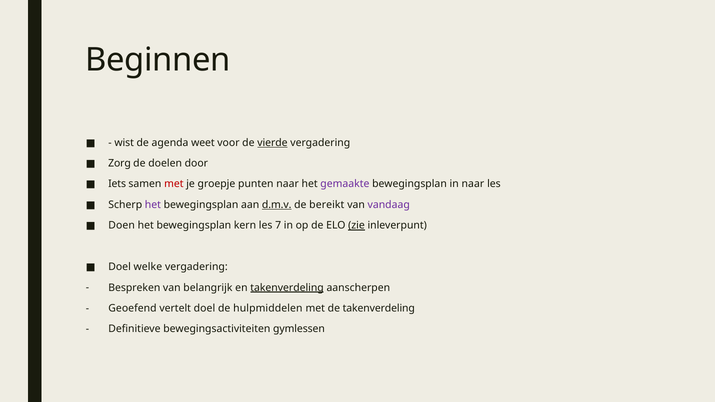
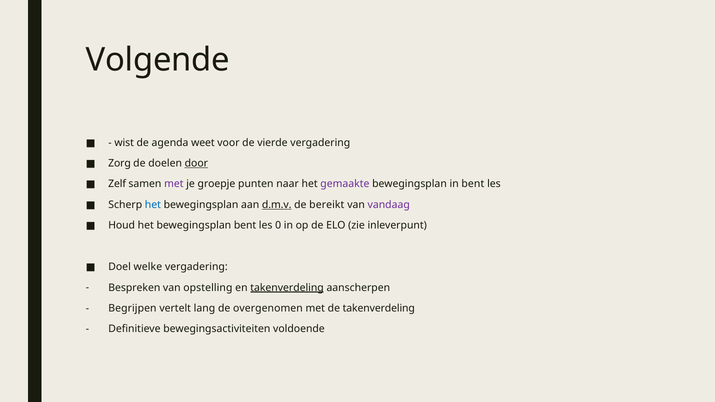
Beginnen: Beginnen -> Volgende
vierde underline: present -> none
door underline: none -> present
Iets: Iets -> Zelf
met at (174, 184) colour: red -> purple
in naar: naar -> bent
het at (153, 205) colour: purple -> blue
Doen: Doen -> Houd
bewegingsplan kern: kern -> bent
7: 7 -> 0
zie underline: present -> none
belangrijk: belangrijk -> opstelling
Geoefend: Geoefend -> Begrijpen
vertelt doel: doel -> lang
hulpmiddelen: hulpmiddelen -> overgenomen
gymlessen: gymlessen -> voldoende
